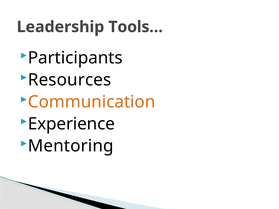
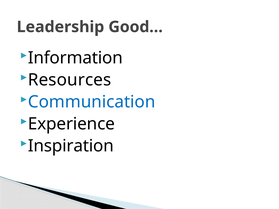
Tools…: Tools… -> Good…
Participants: Participants -> Information
Communication colour: orange -> blue
Mentoring: Mentoring -> Inspiration
